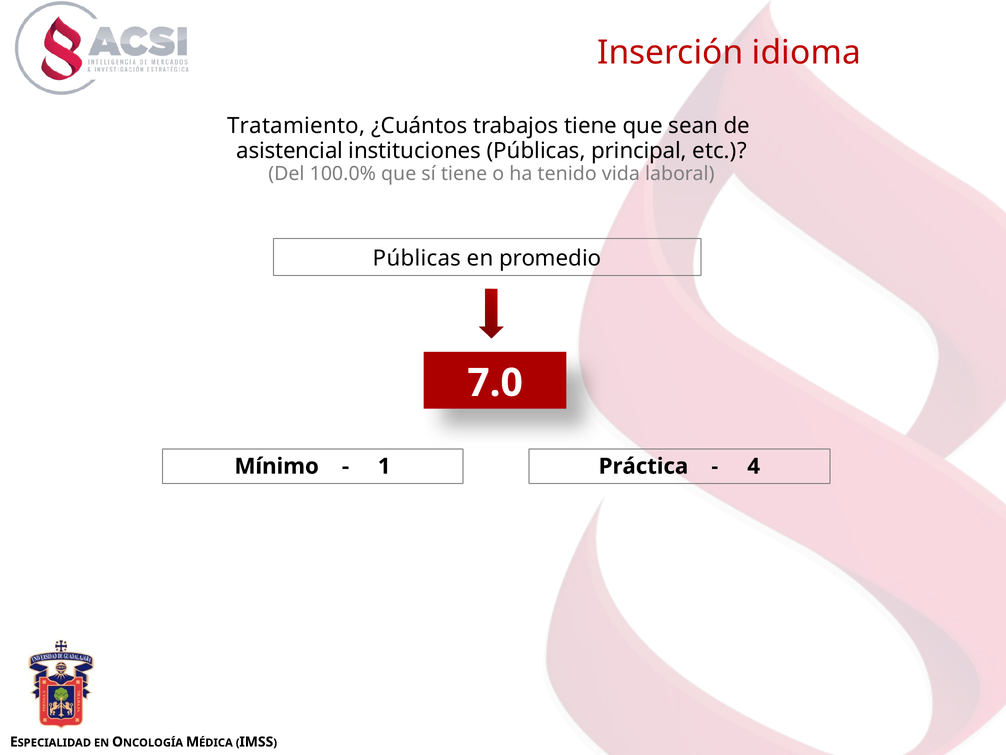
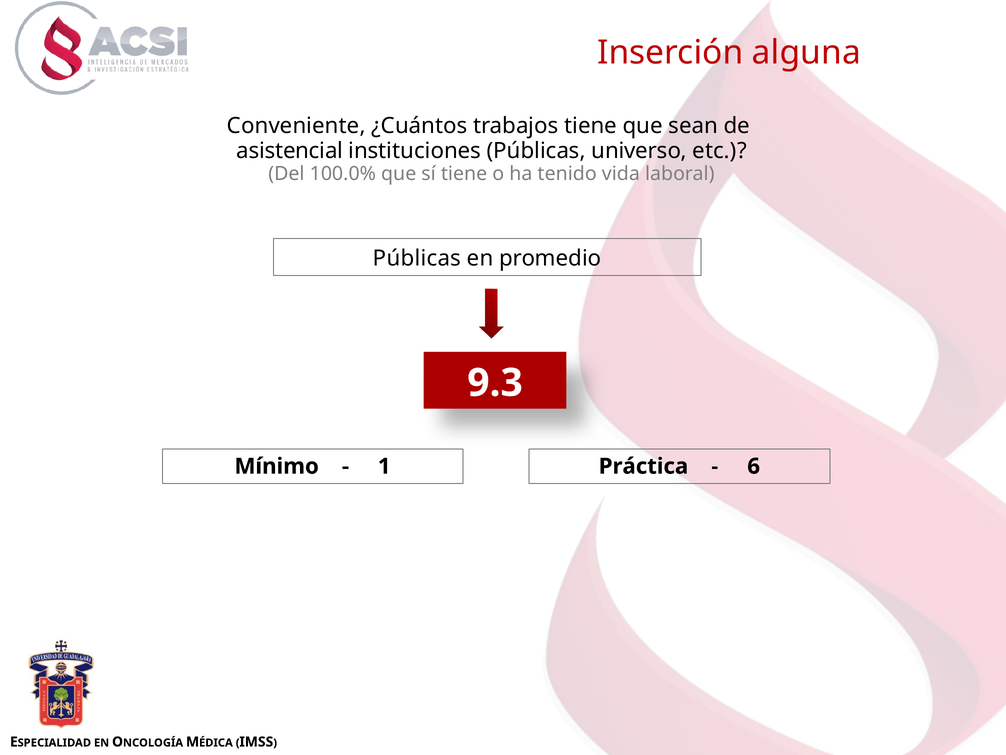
idioma: idioma -> alguna
Tratamiento: Tratamiento -> Conveniente
principal: principal -> universo
7.0: 7.0 -> 9.3
4: 4 -> 6
